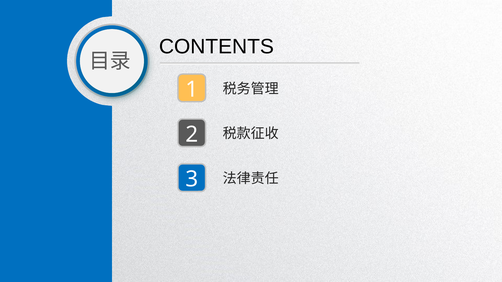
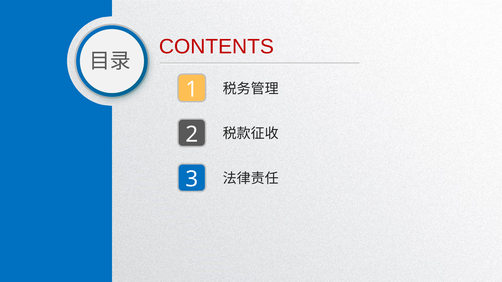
CONTENTS colour: black -> red
